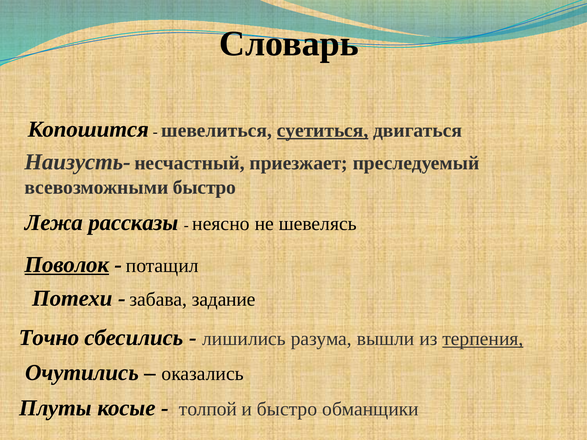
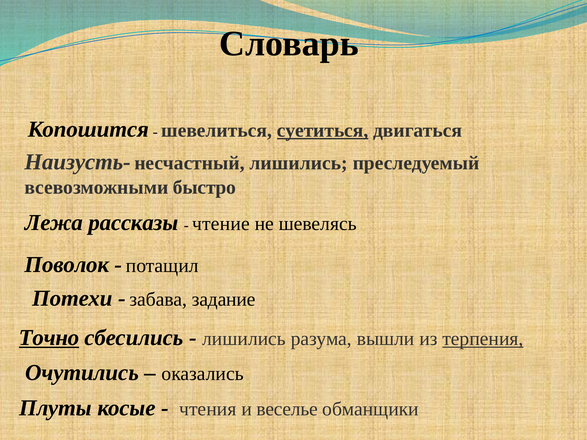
несчастный приезжает: приезжает -> лишились
неясно: неясно -> чтение
Поволок underline: present -> none
Точно underline: none -> present
толпой: толпой -> чтения
и быстро: быстро -> веселье
